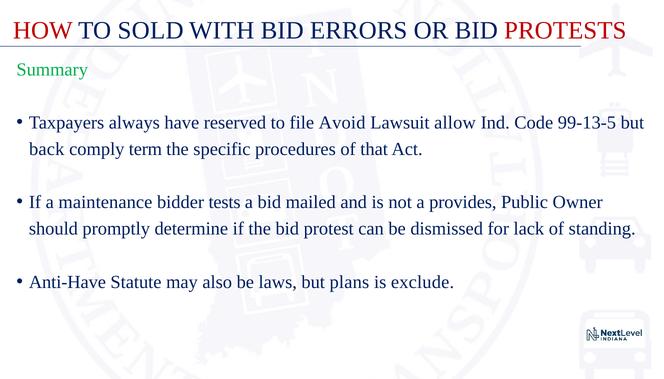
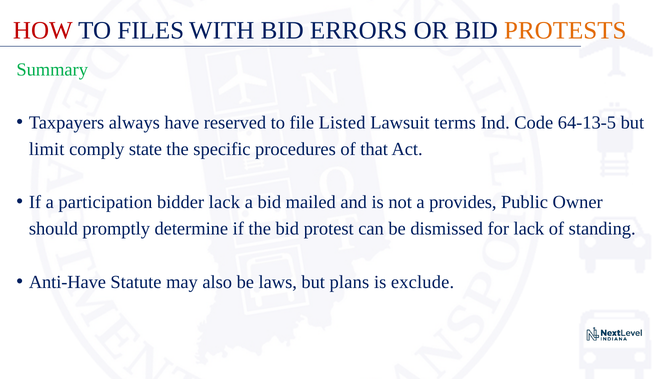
SOLD: SOLD -> FILES
PROTESTS colour: red -> orange
Avoid: Avoid -> Listed
allow: allow -> terms
99-13-5: 99-13-5 -> 64-13-5
back: back -> limit
term: term -> state
maintenance: maintenance -> participation
bidder tests: tests -> lack
